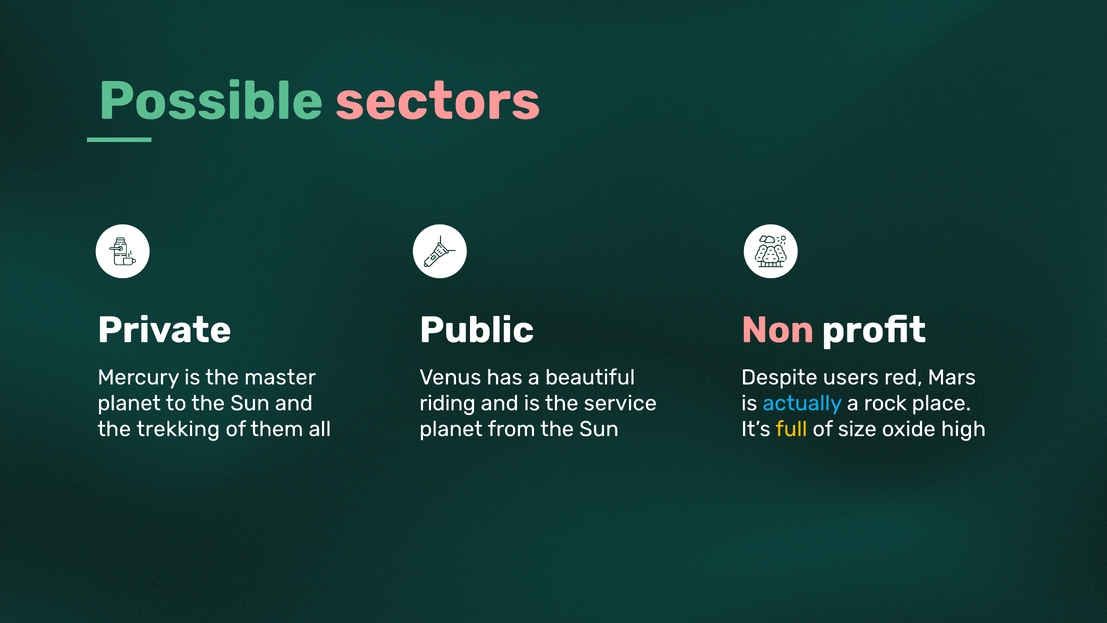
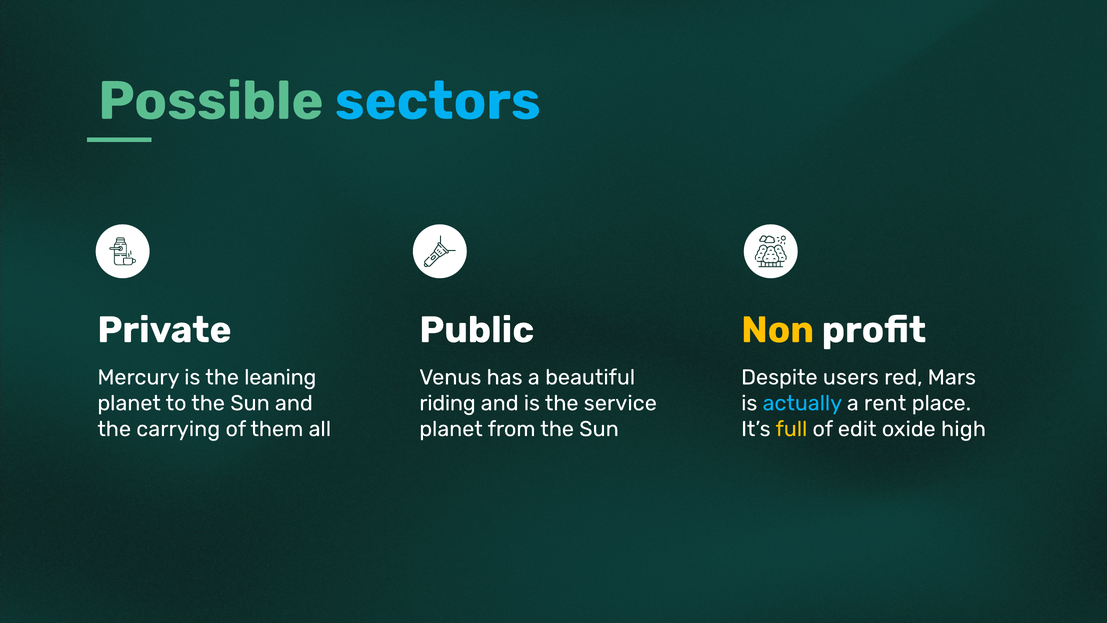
sectors colour: pink -> light blue
Non colour: pink -> yellow
master: master -> leaning
rock: rock -> rent
trekking: trekking -> carrying
size: size -> edit
